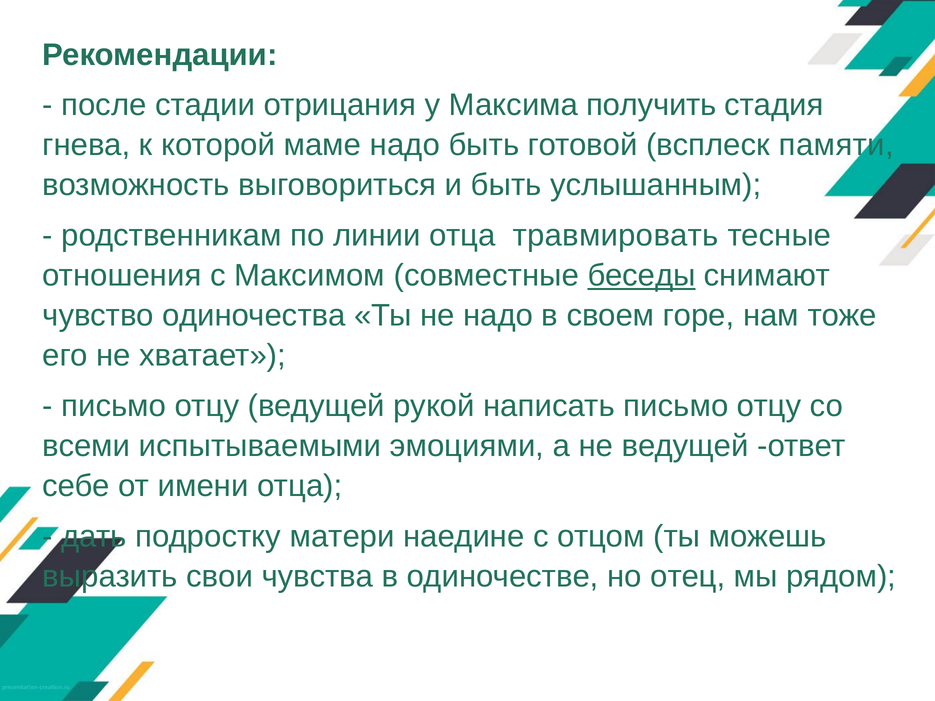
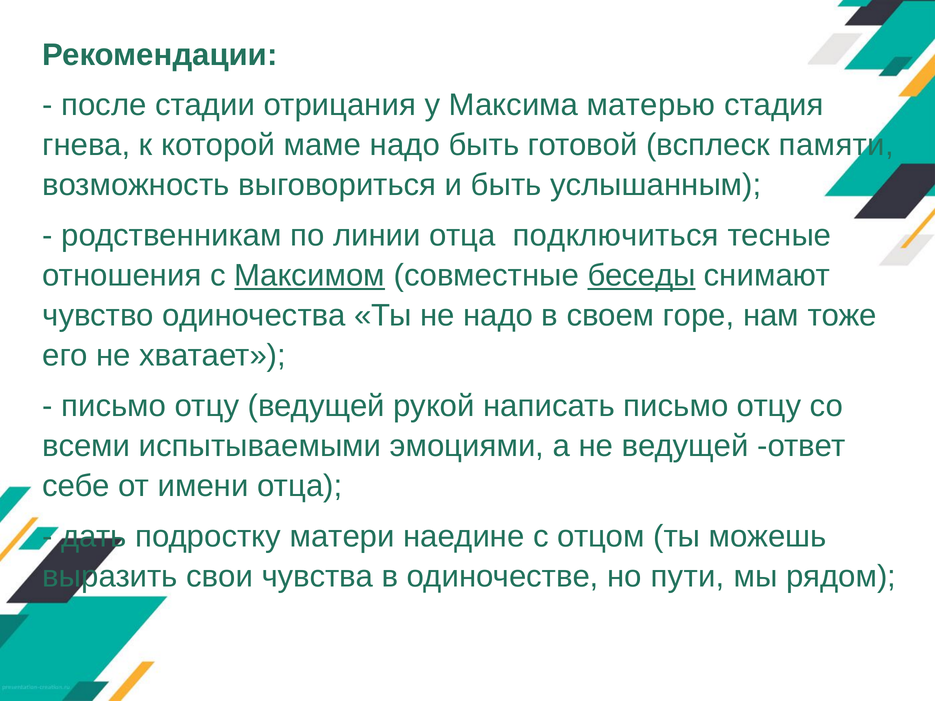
получить: получить -> матерью
травмировать: травмировать -> подключиться
Максимом underline: none -> present
отец: отец -> пути
